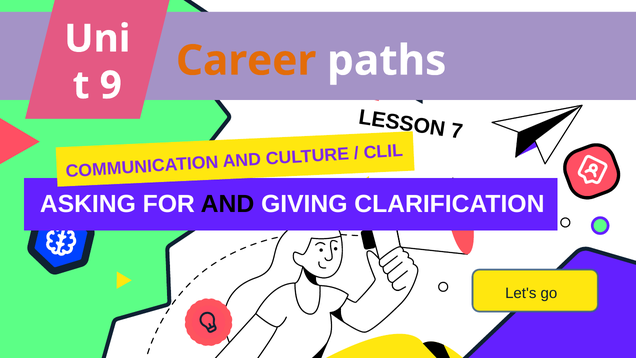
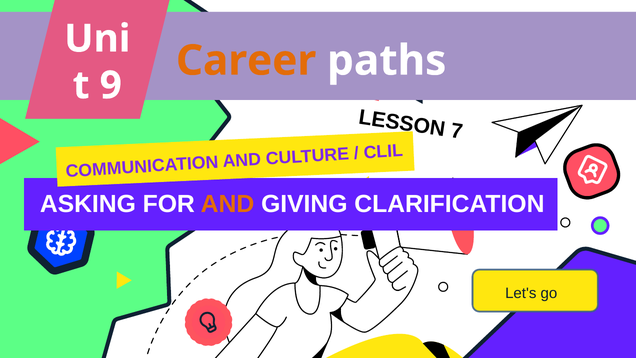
AND at (228, 204) colour: black -> orange
